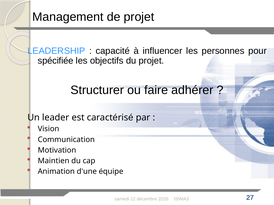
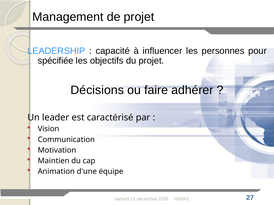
Structurer: Structurer -> Décisions
